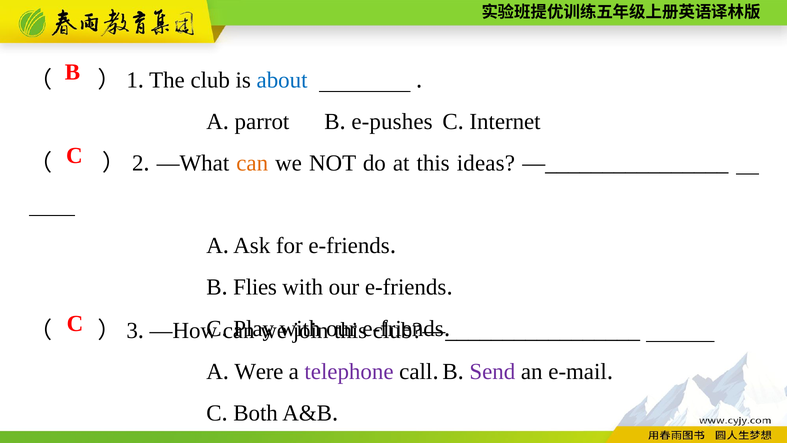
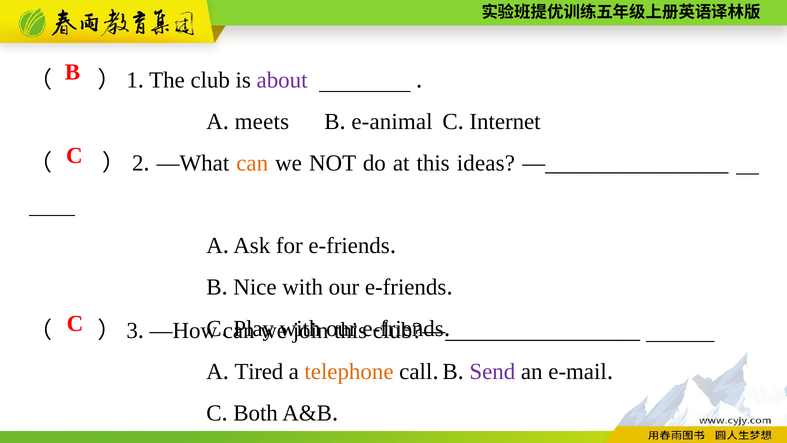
about colour: blue -> purple
parrot: parrot -> meets
e-pushes: e-pushes -> e-animal
Flies: Flies -> Nice
Were: Were -> Tired
telephone colour: purple -> orange
